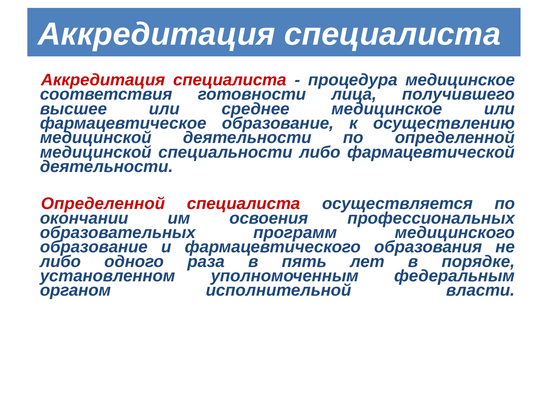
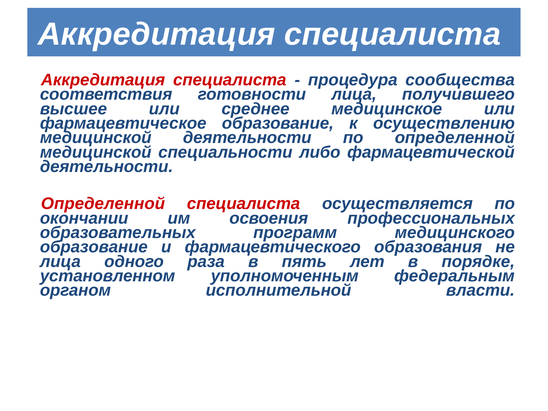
процедура медицинское: медицинское -> сообщества
либо at (60, 262): либо -> лица
